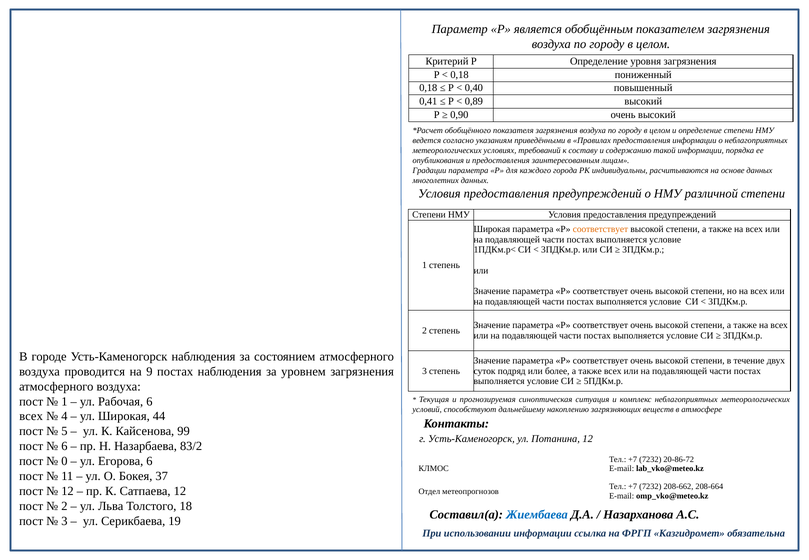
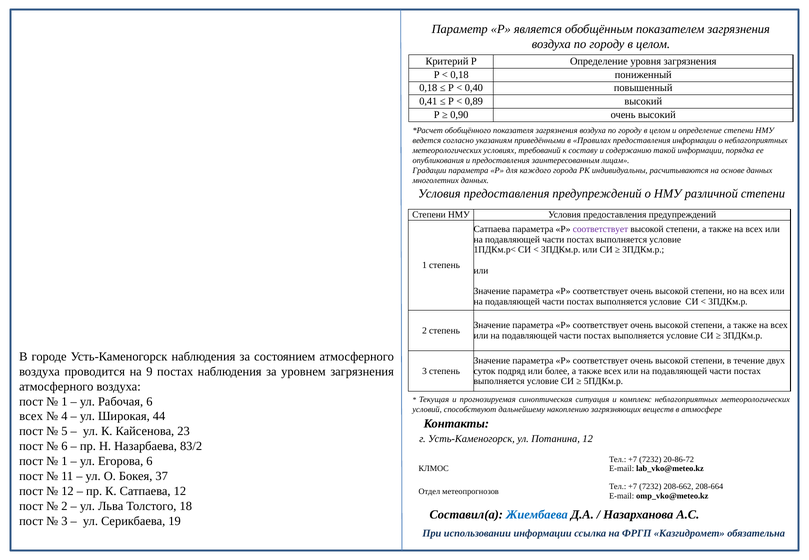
Широкая at (492, 229): Широкая -> Сатпаева
соответствует at (600, 229) colour: orange -> purple
99: 99 -> 23
0 at (64, 461): 0 -> 1
